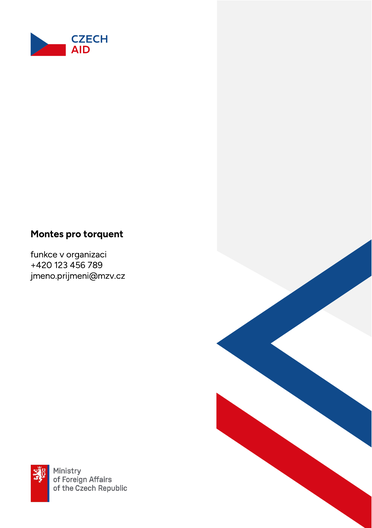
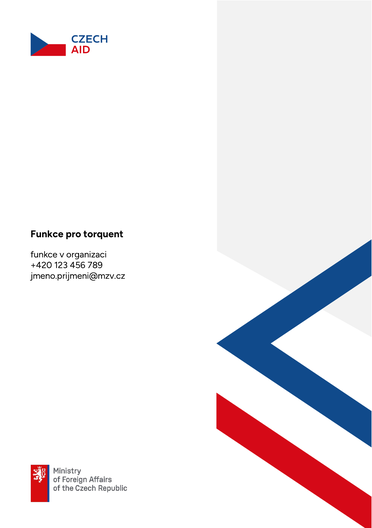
Montes at (47, 234): Montes -> Funkce
